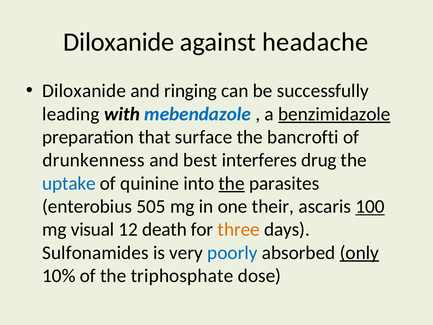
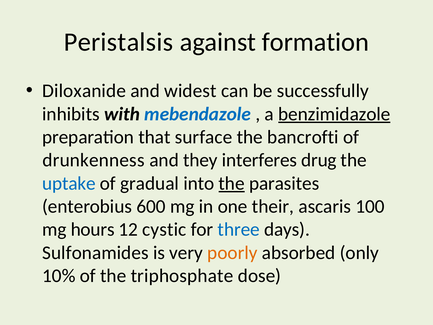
Diloxanide at (119, 42): Diloxanide -> Peristalsis
headache: headache -> formation
ringing: ringing -> widest
leading: leading -> inhibits
best: best -> they
quinine: quinine -> gradual
505: 505 -> 600
100 underline: present -> none
visual: visual -> hours
death: death -> cystic
three colour: orange -> blue
poorly colour: blue -> orange
only underline: present -> none
